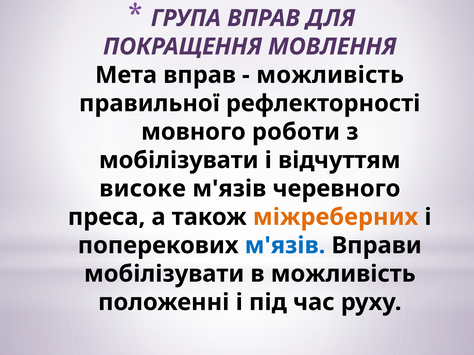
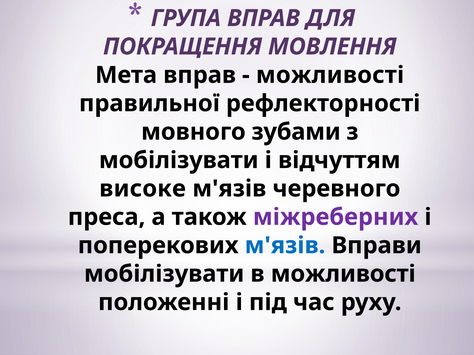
можливість at (330, 75): можливість -> можливості
роботи: роботи -> зубами
міжреберних colour: orange -> purple
в можливість: можливість -> можливості
